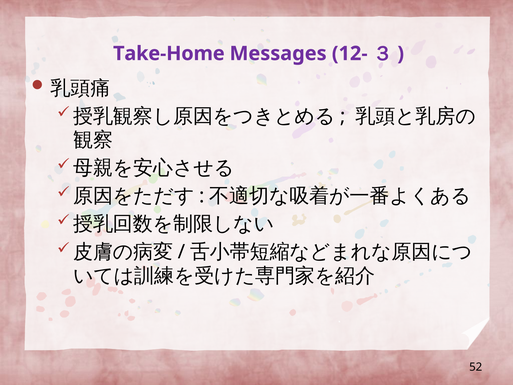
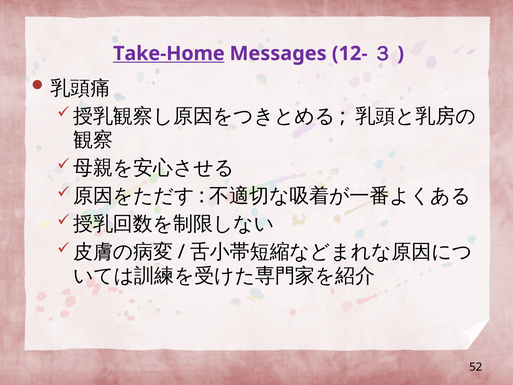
Take-Home underline: none -> present
